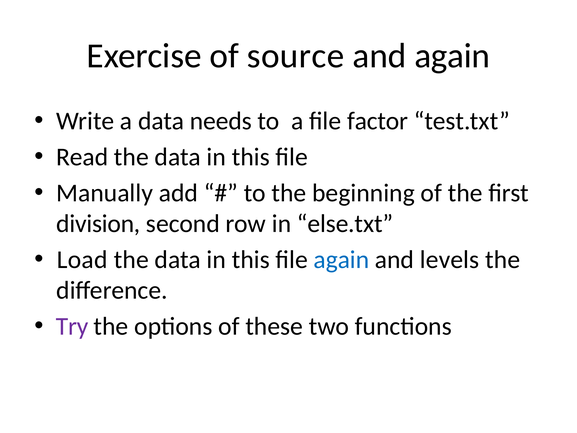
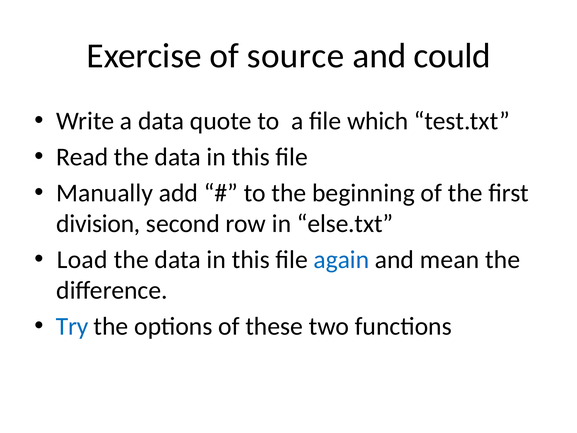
and again: again -> could
needs: needs -> quote
factor: factor -> which
levels: levels -> mean
Try colour: purple -> blue
